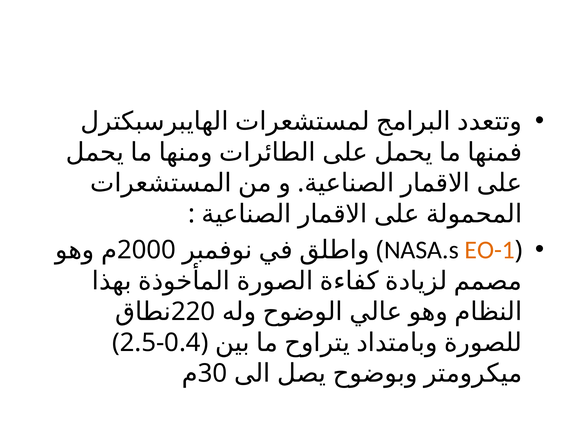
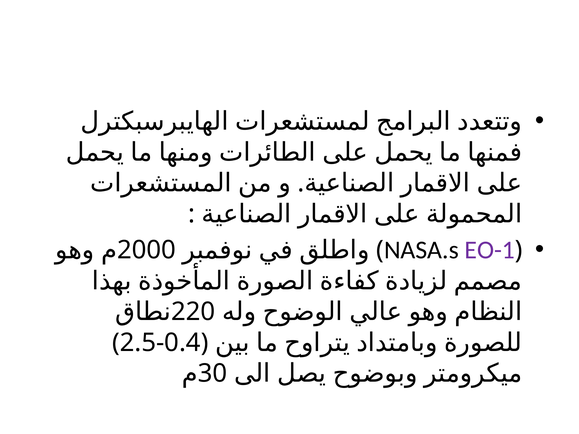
EO-1 colour: orange -> purple
